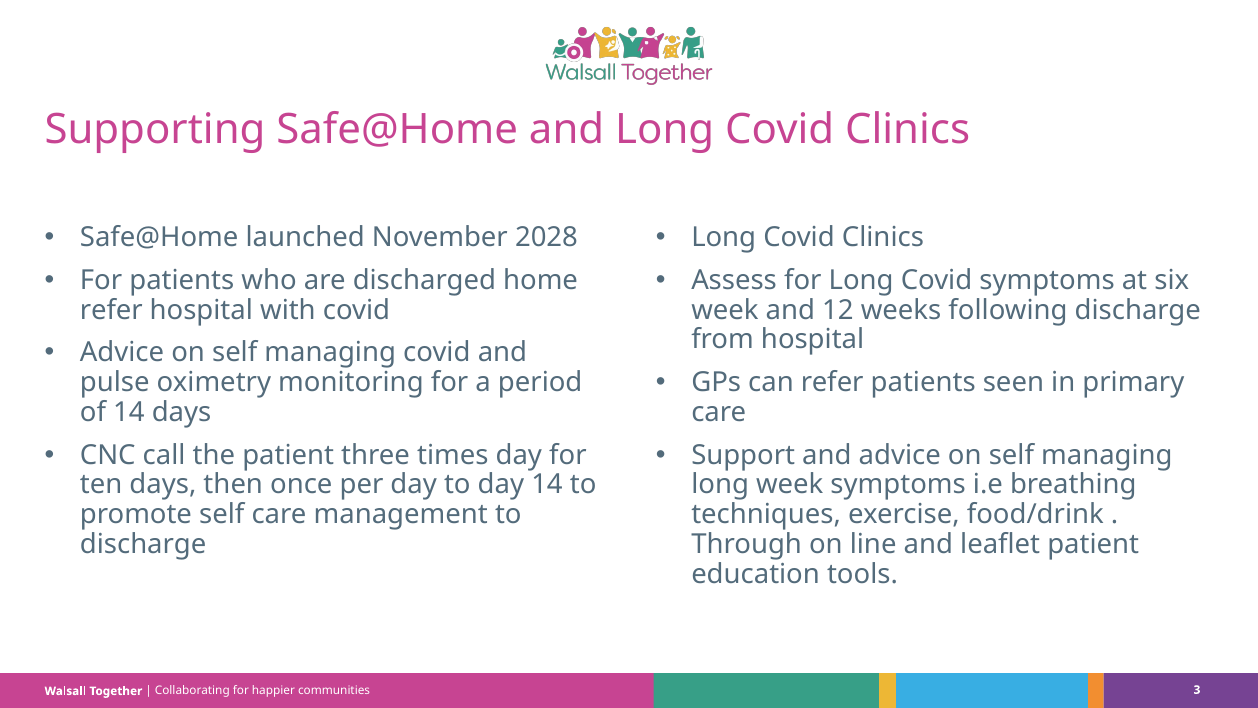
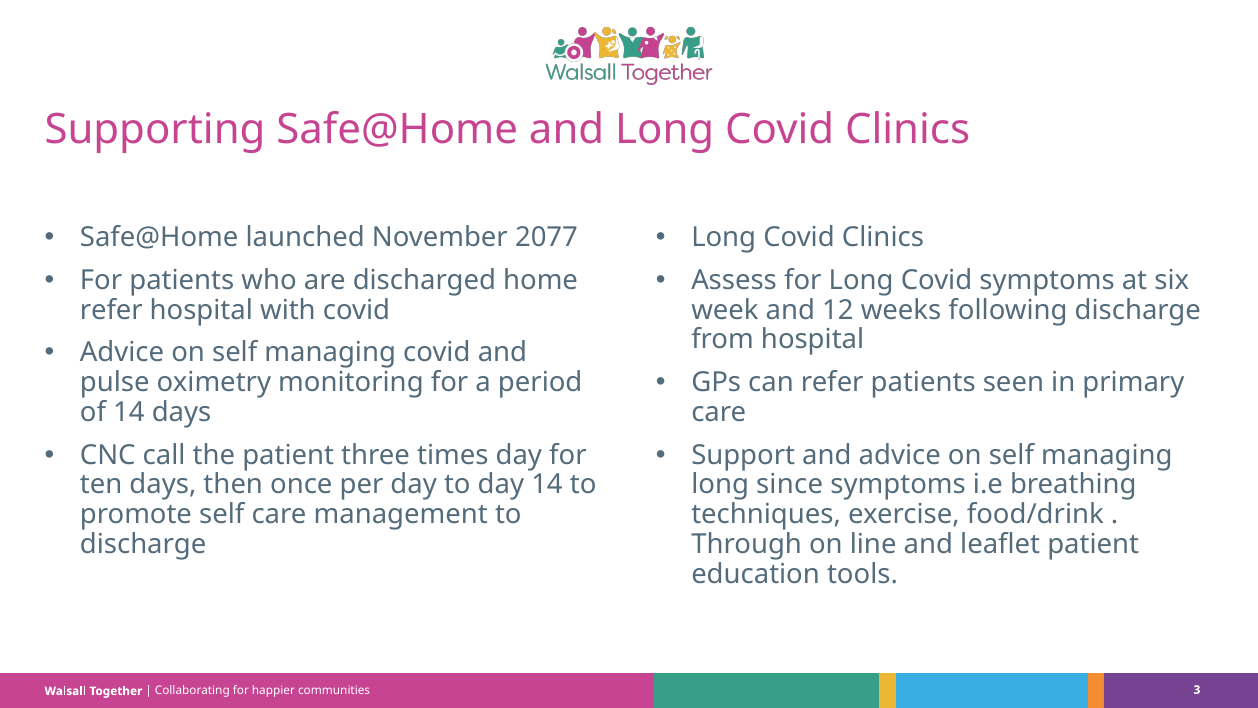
2028: 2028 -> 2077
long week: week -> since
